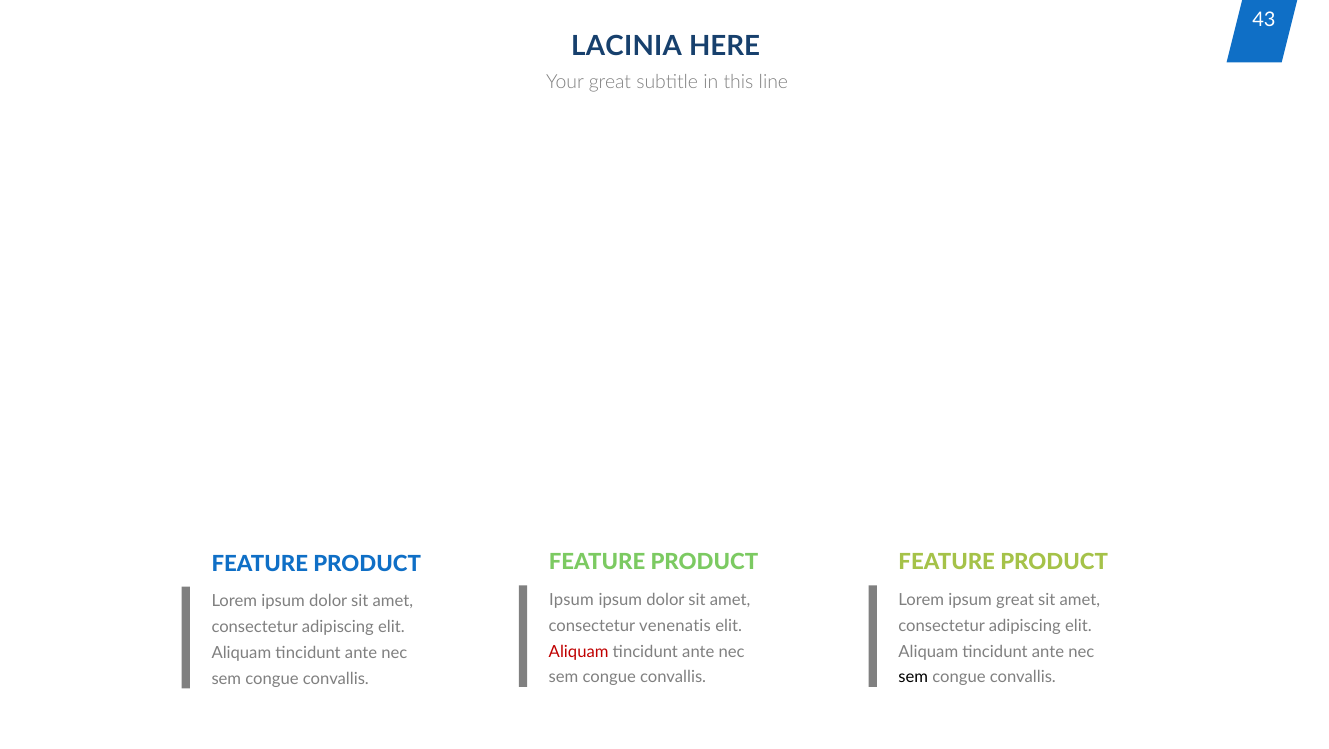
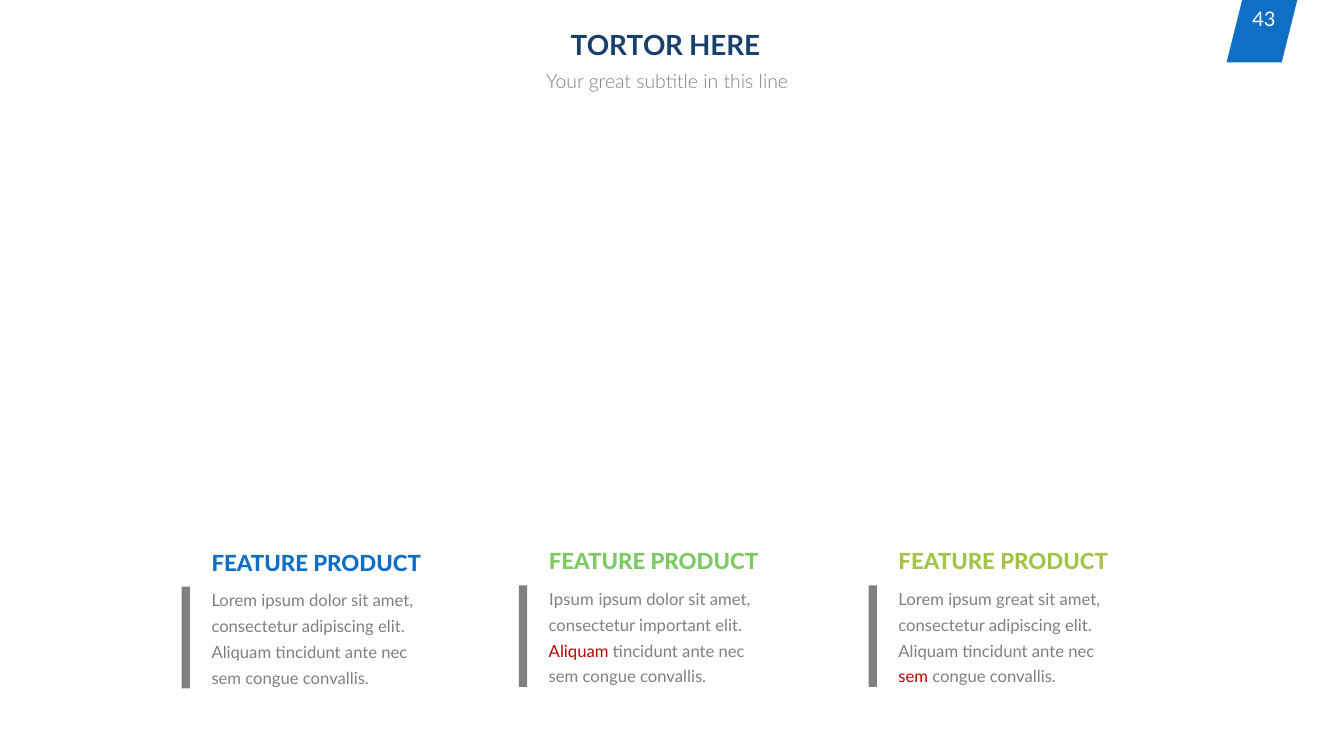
LACINIA: LACINIA -> TORTOR
venenatis: venenatis -> important
sem at (913, 678) colour: black -> red
